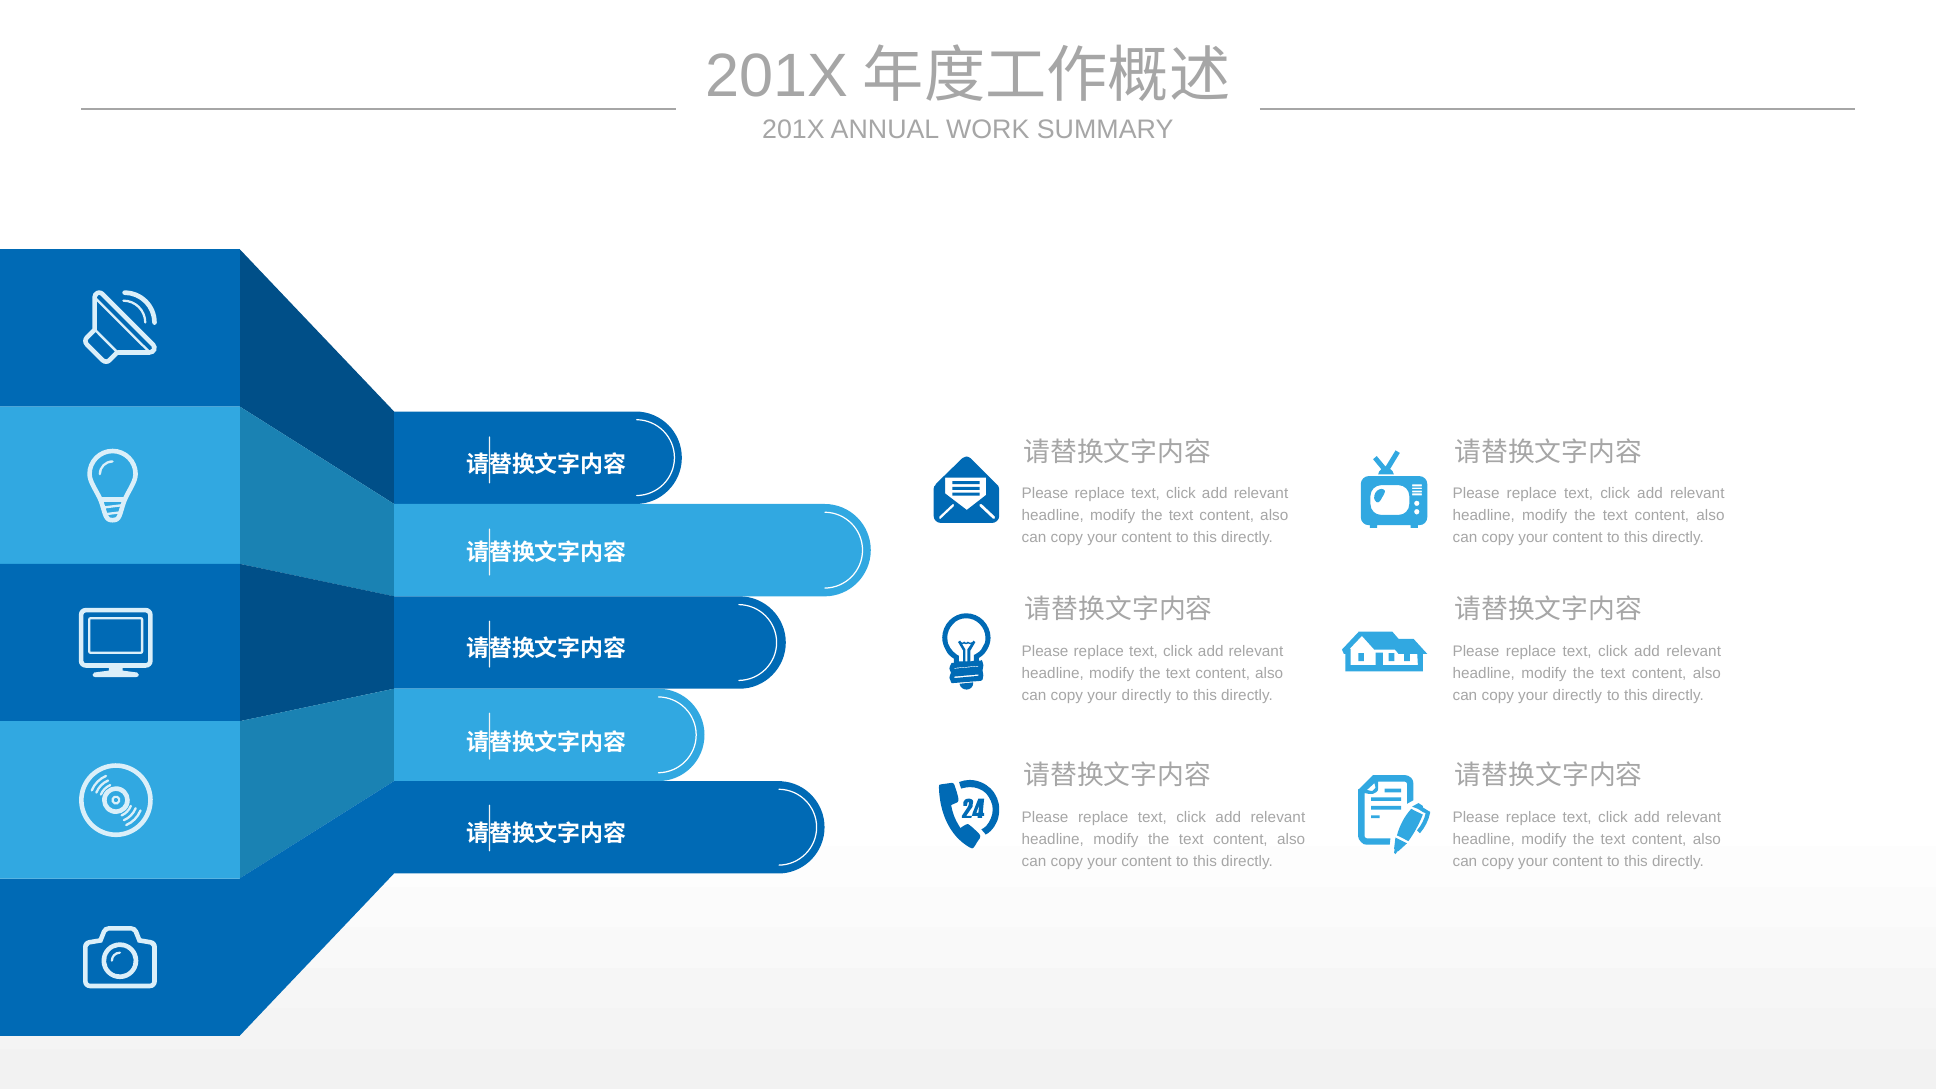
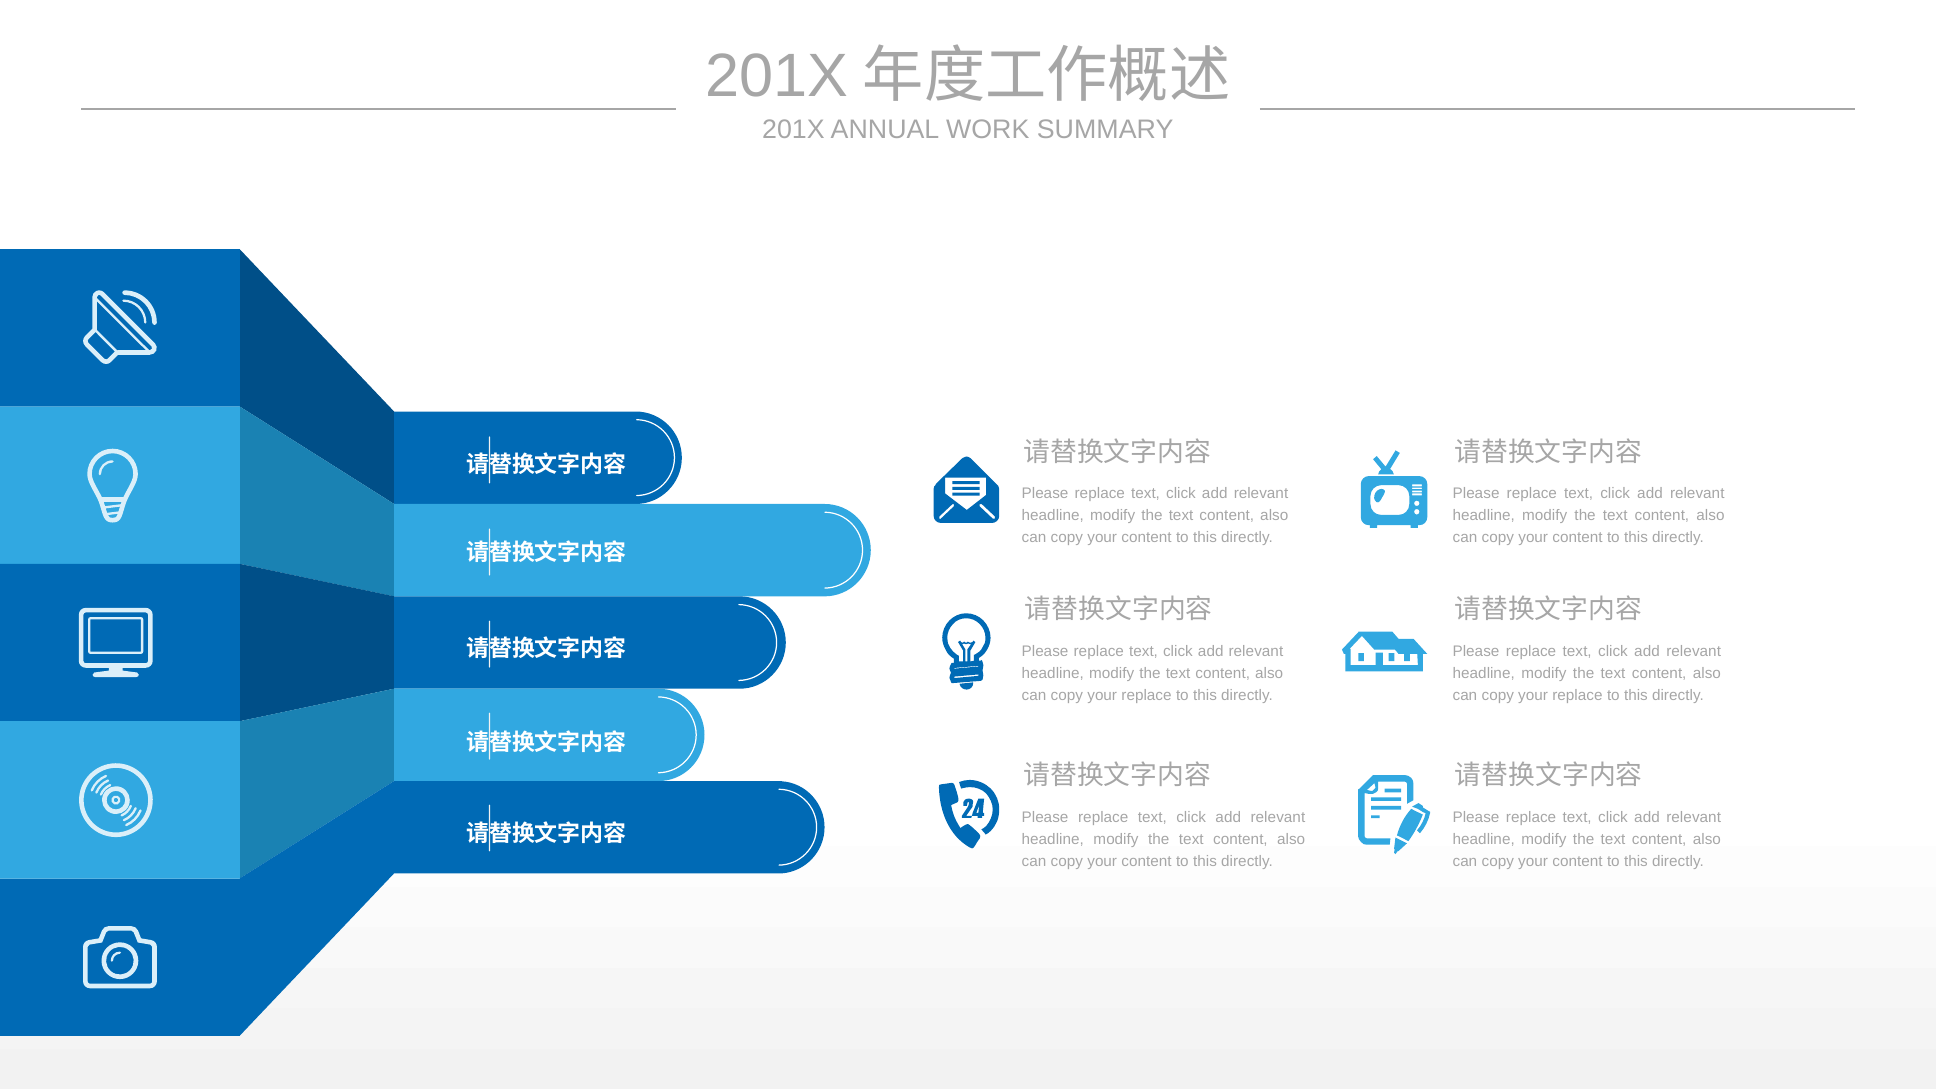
directly at (1146, 696): directly -> replace
directly at (1577, 696): directly -> replace
